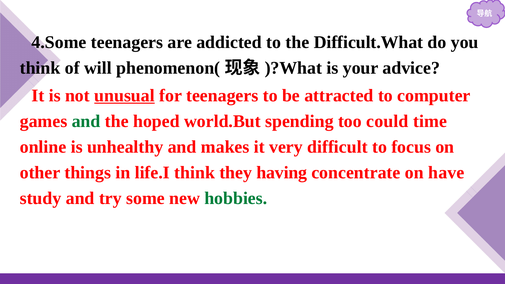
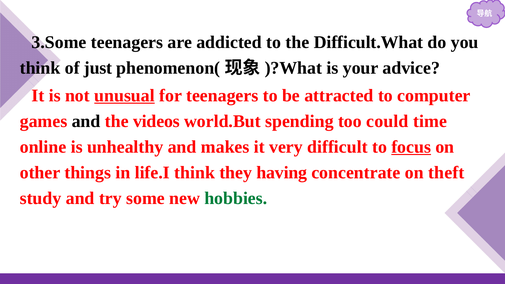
4.Some: 4.Some -> 3.Some
will: will -> just
and at (86, 121) colour: green -> black
hoped: hoped -> videos
focus underline: none -> present
have: have -> theft
